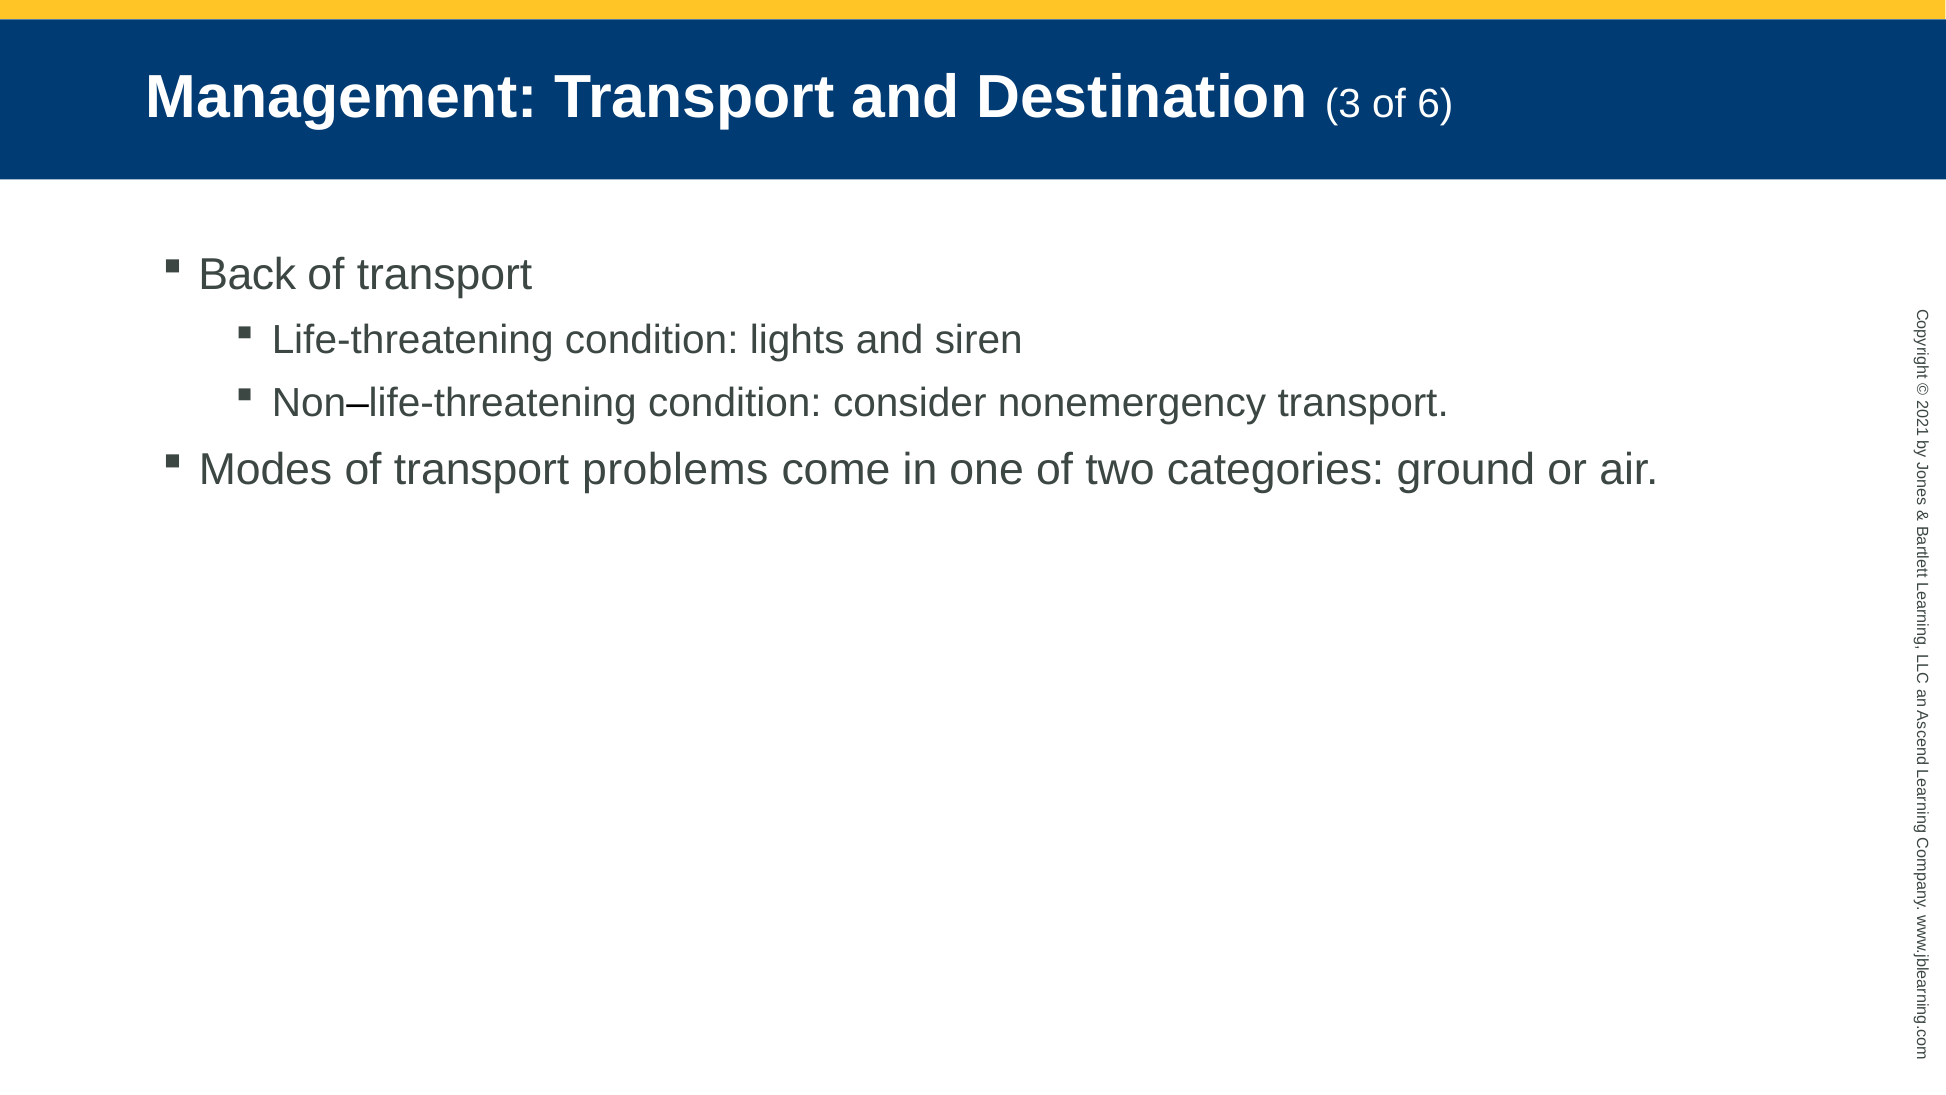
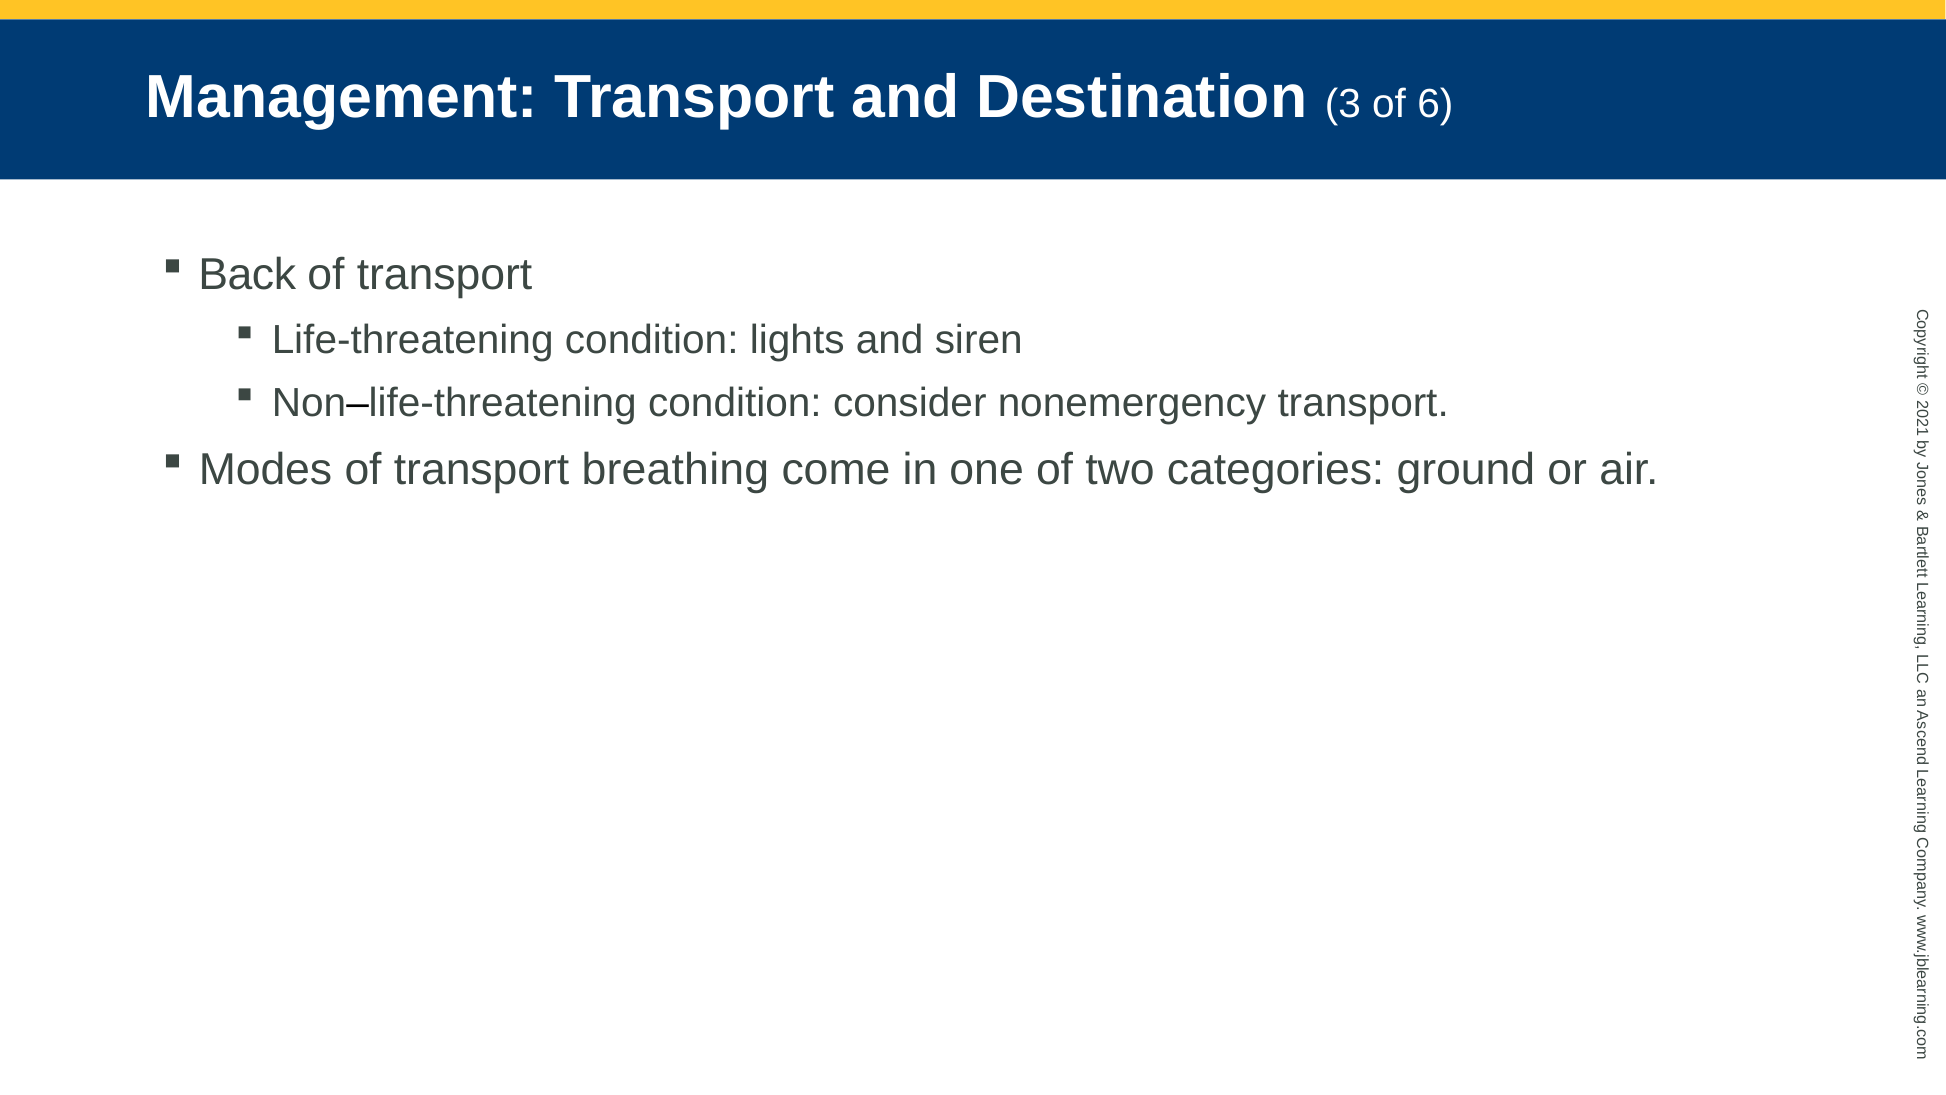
problems: problems -> breathing
